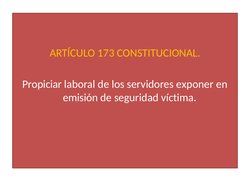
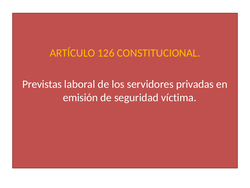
173: 173 -> 126
Propiciar: Propiciar -> Previstas
exponer: exponer -> privadas
